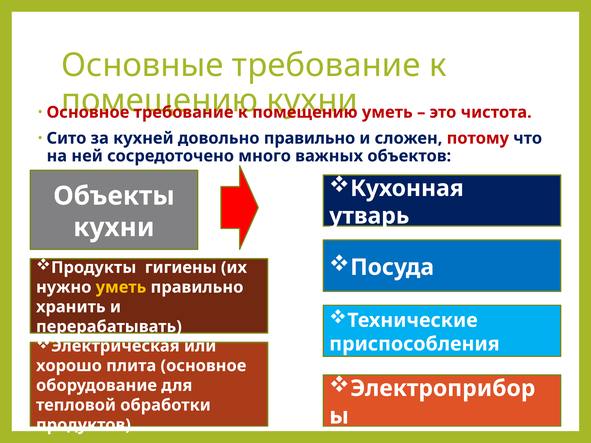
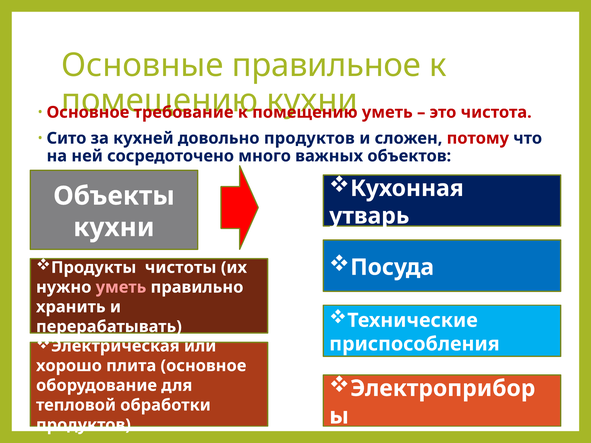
Основные требование: требование -> правильное
довольно правильно: правильно -> продуктов
гигиены: гигиены -> чистоты
уметь at (121, 287) colour: yellow -> pink
